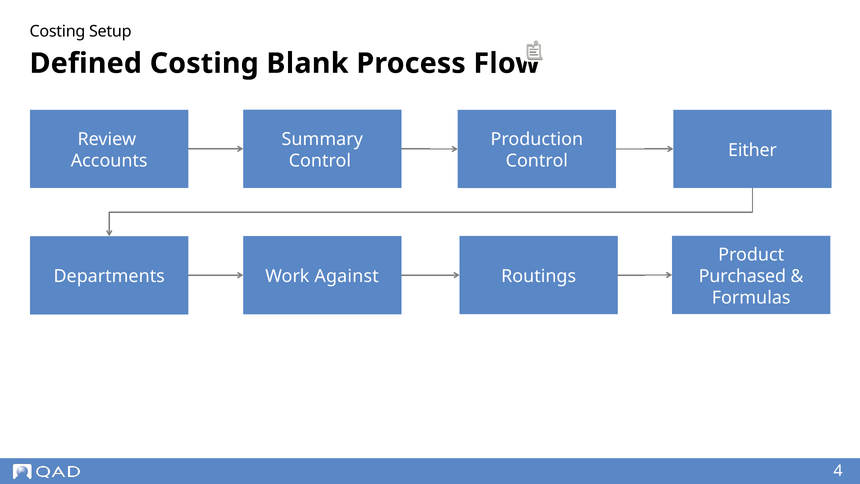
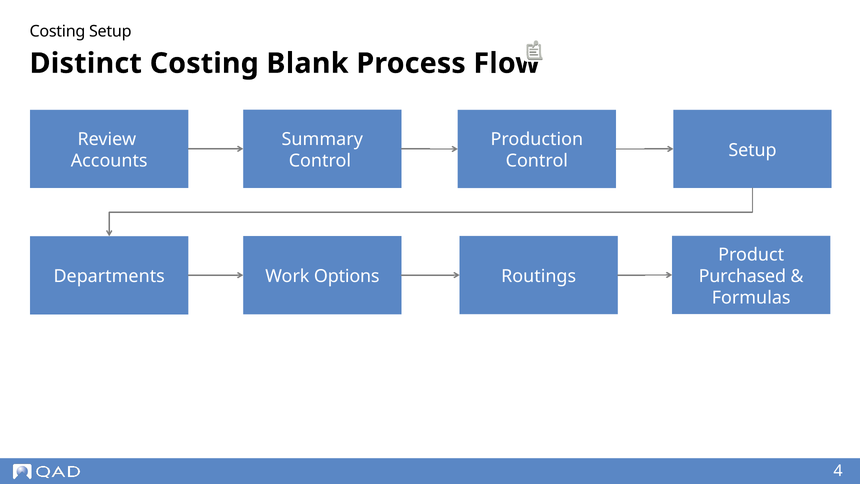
Defined: Defined -> Distinct
Either at (752, 150): Either -> Setup
Against: Against -> Options
